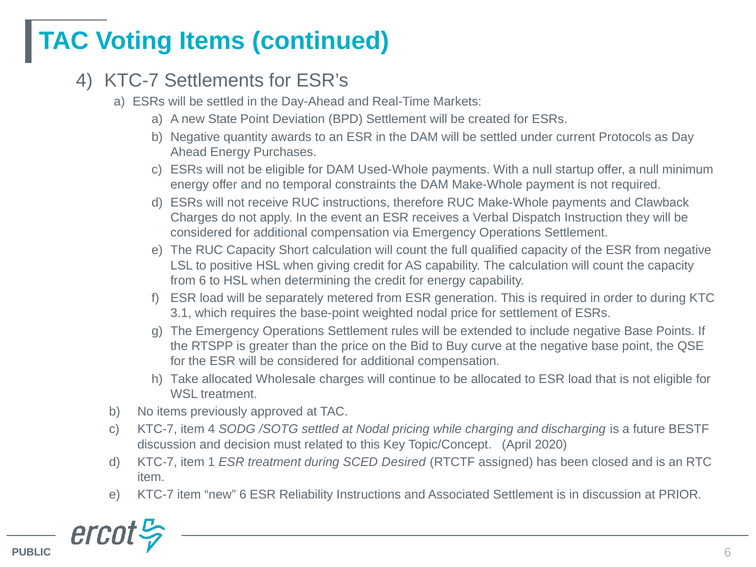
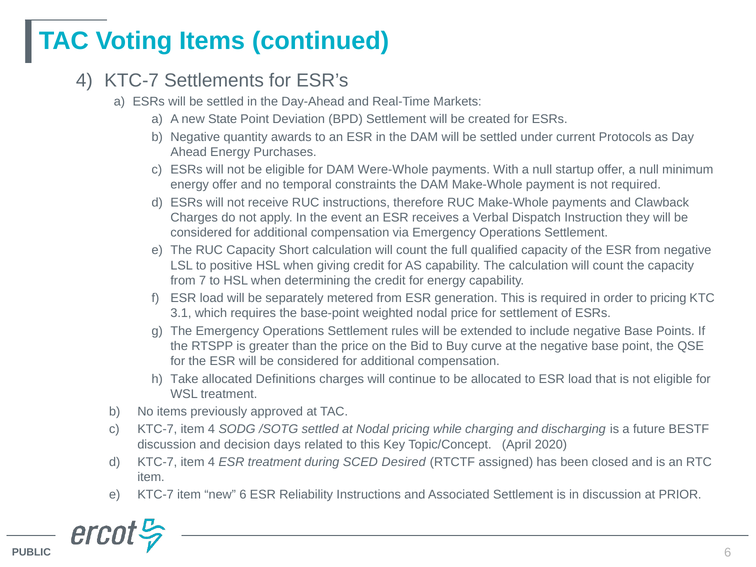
Used-Whole: Used-Whole -> Were-Whole
from 6: 6 -> 7
to during: during -> pricing
Wholesale: Wholesale -> Definitions
must: must -> days
1 at (211, 462): 1 -> 4
